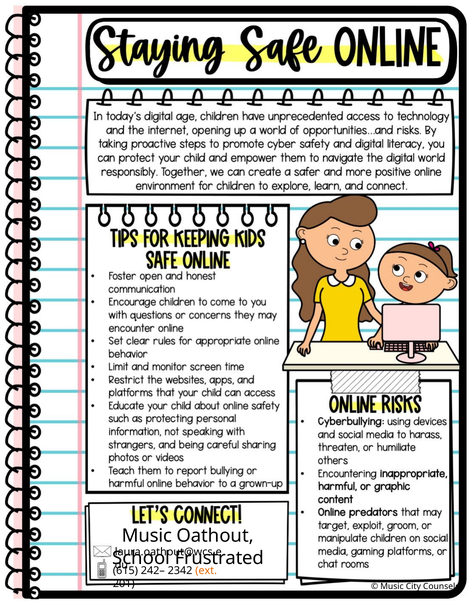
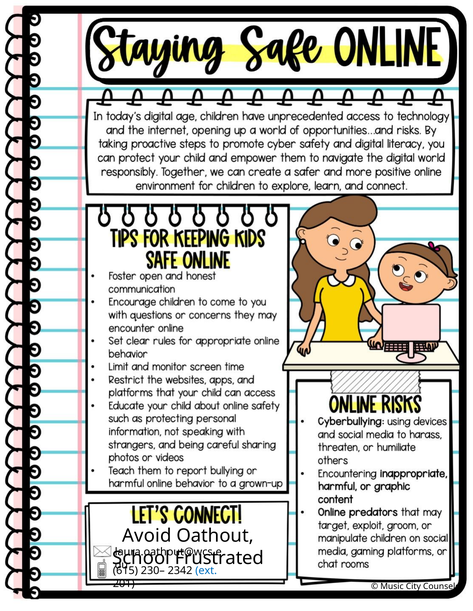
Music at (147, 537): Music -> Avoid
242–: 242– -> 230–
ext colour: orange -> blue
